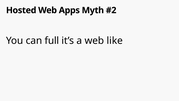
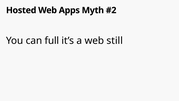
like: like -> still
